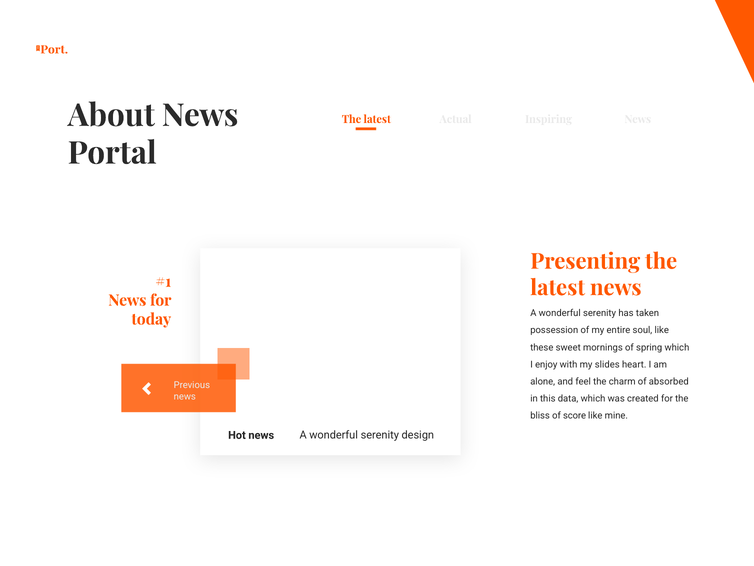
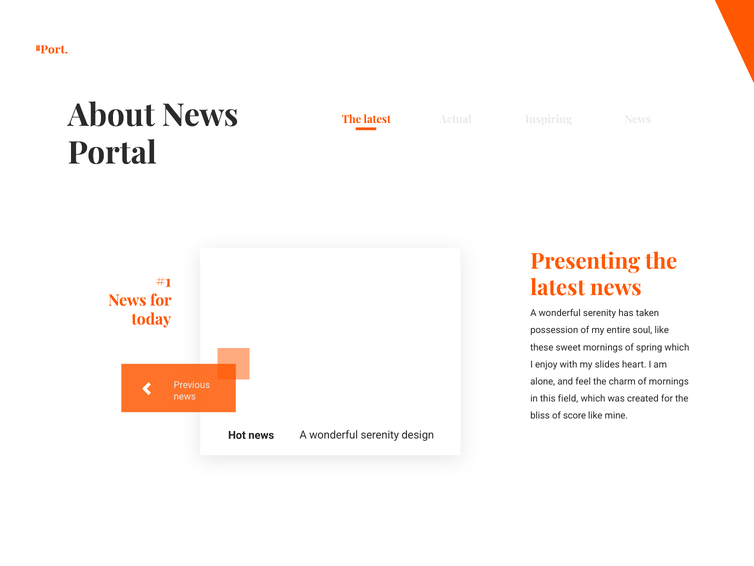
of absorbed: absorbed -> mornings
data: data -> field
